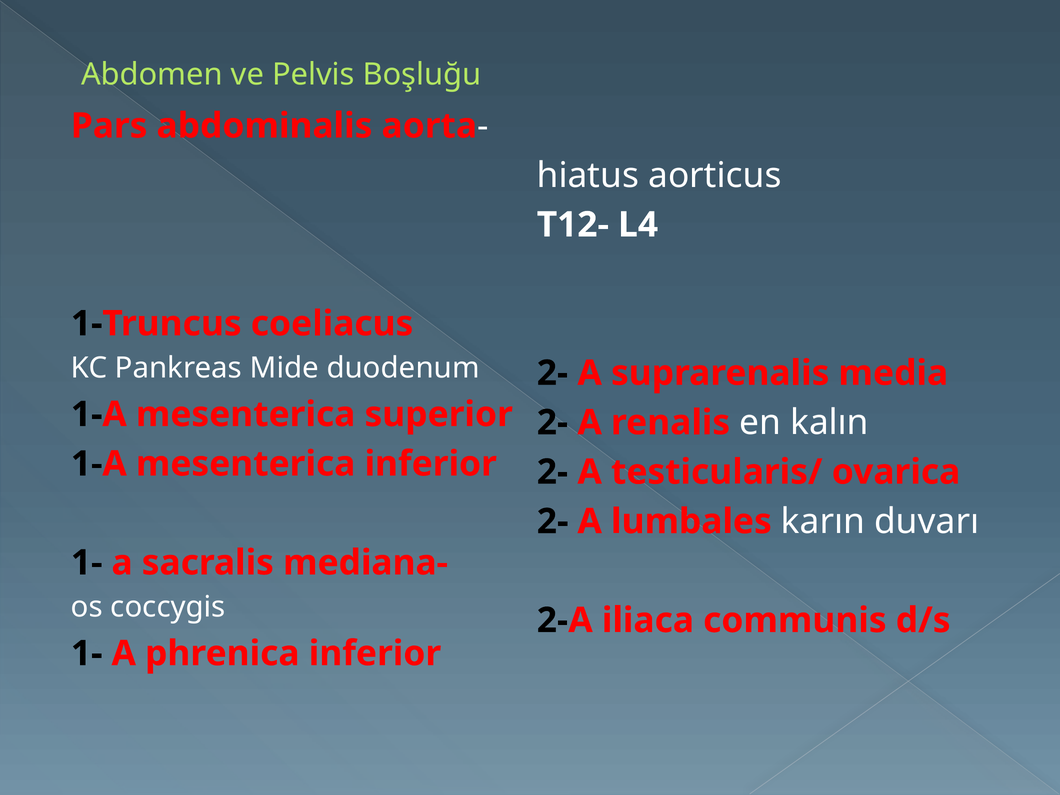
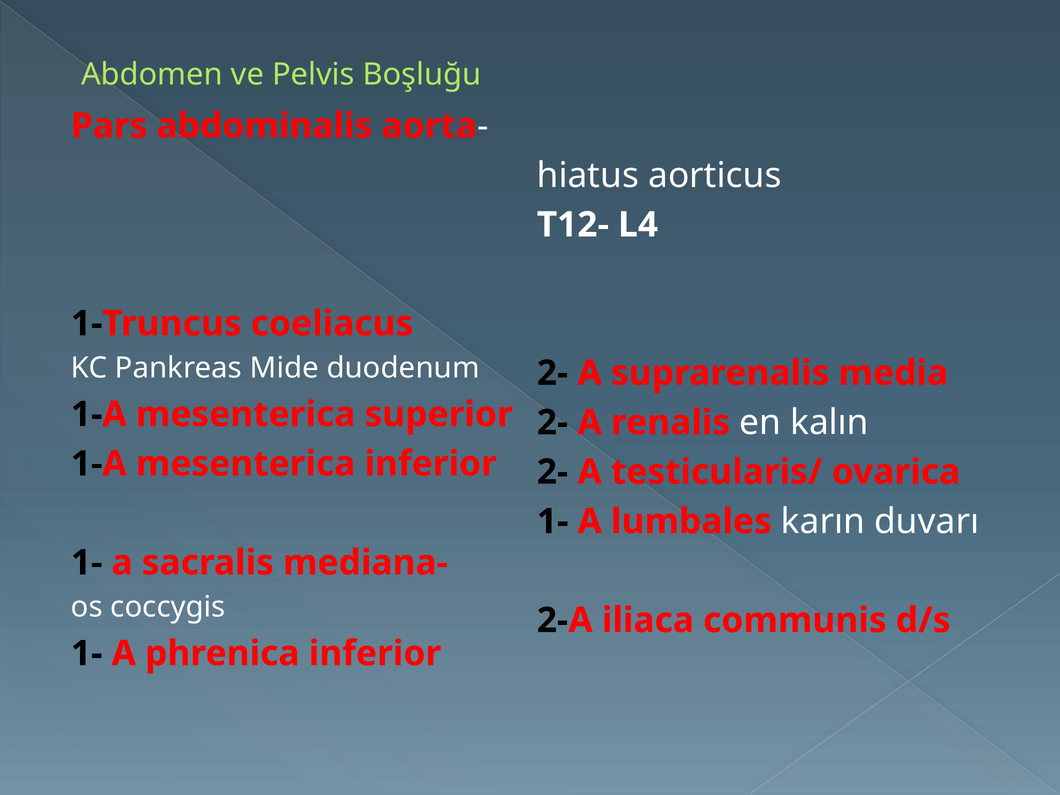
2- at (553, 522): 2- -> 1-
